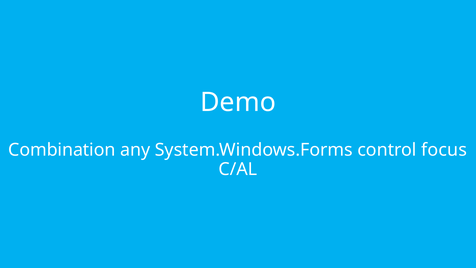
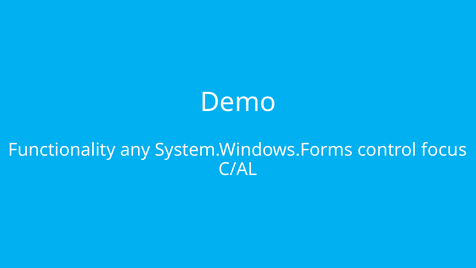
Combination: Combination -> Functionality
